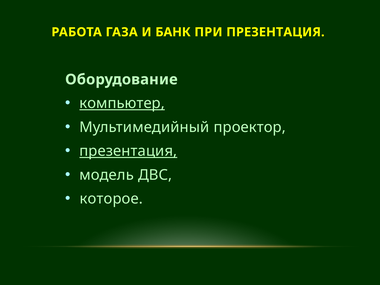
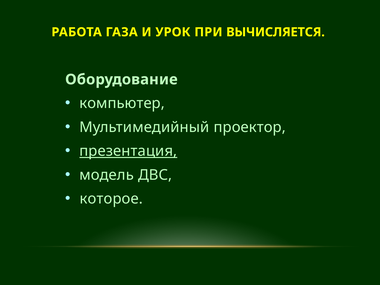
БАНК: БАНК -> УРОК
ПРИ ПРЕЗЕНТАЦИЯ: ПРЕЗЕНТАЦИЯ -> ВЫЧИСЛЯЕТСЯ
компьютер underline: present -> none
